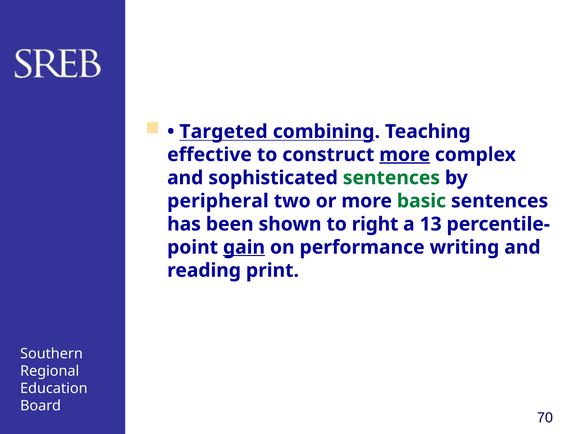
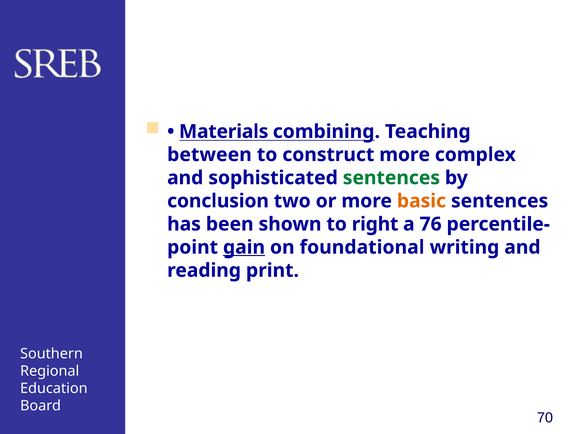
Targeted: Targeted -> Materials
effective: effective -> between
more at (405, 155) underline: present -> none
peripheral: peripheral -> conclusion
basic colour: green -> orange
13: 13 -> 76
performance: performance -> foundational
